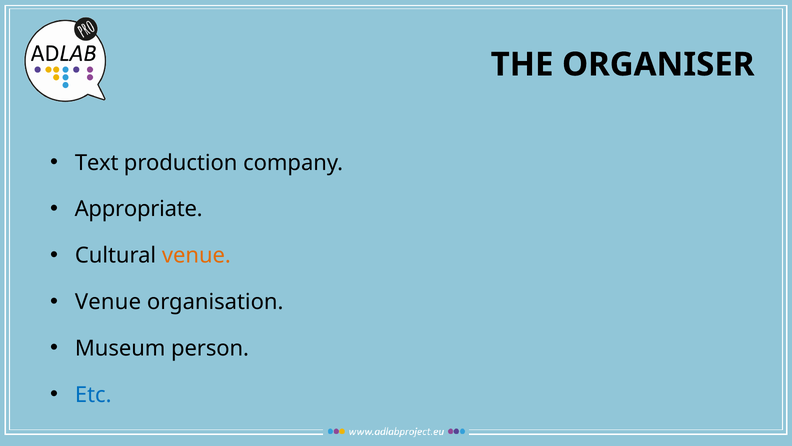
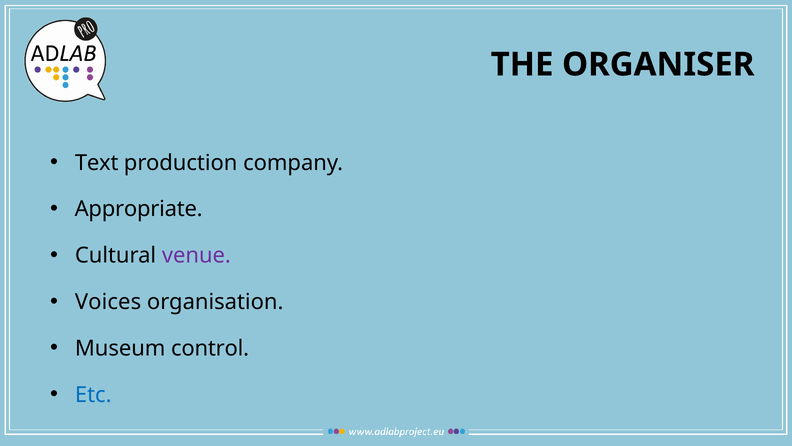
venue at (196, 255) colour: orange -> purple
Venue at (108, 302): Venue -> Voices
person: person -> control
